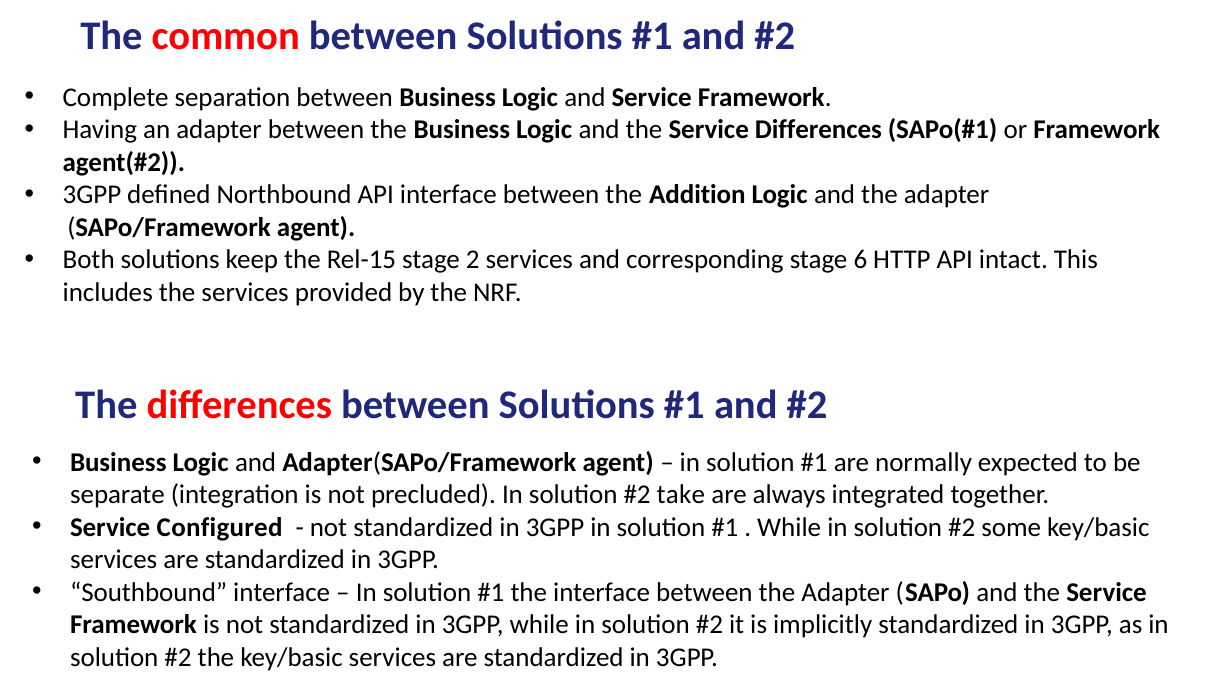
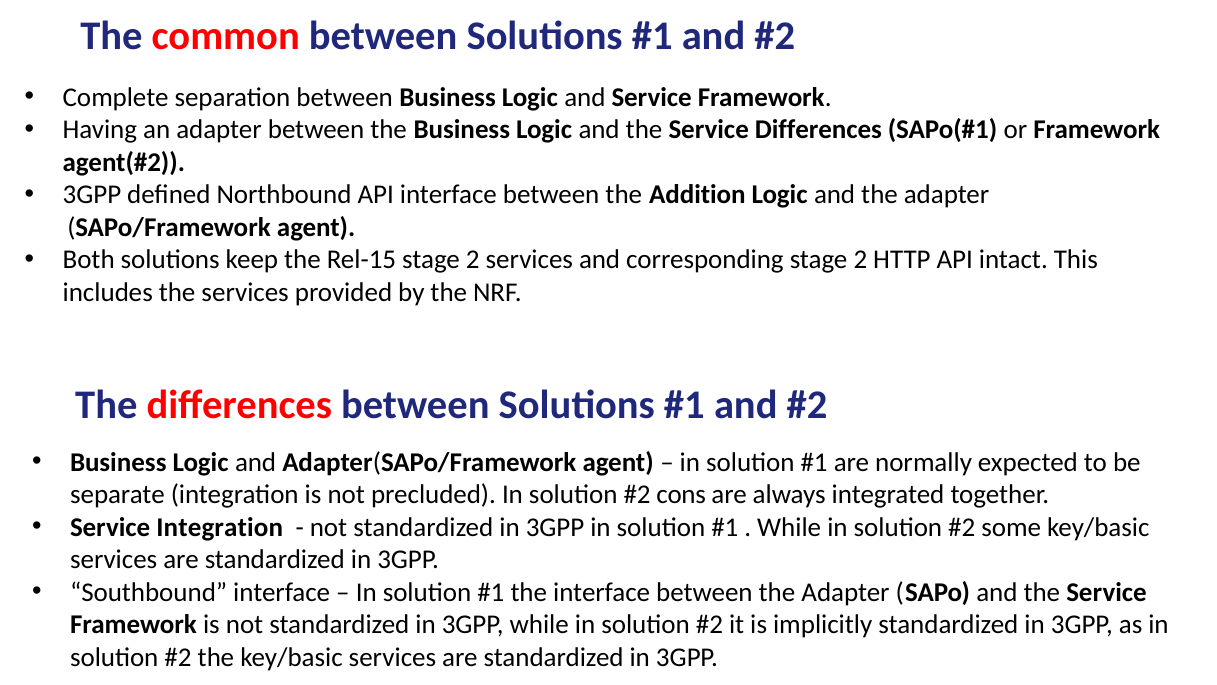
corresponding stage 6: 6 -> 2
take: take -> cons
Service Configured: Configured -> Integration
